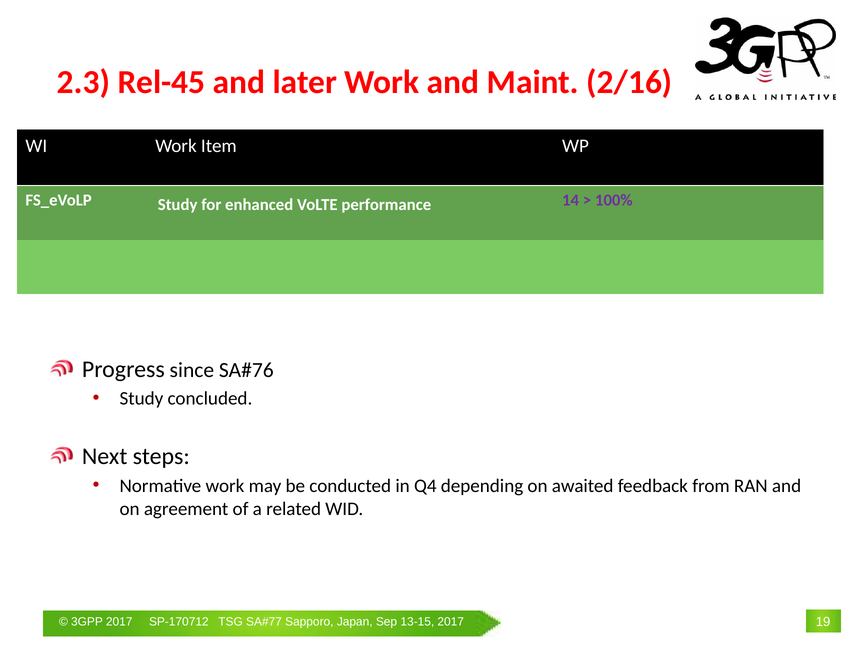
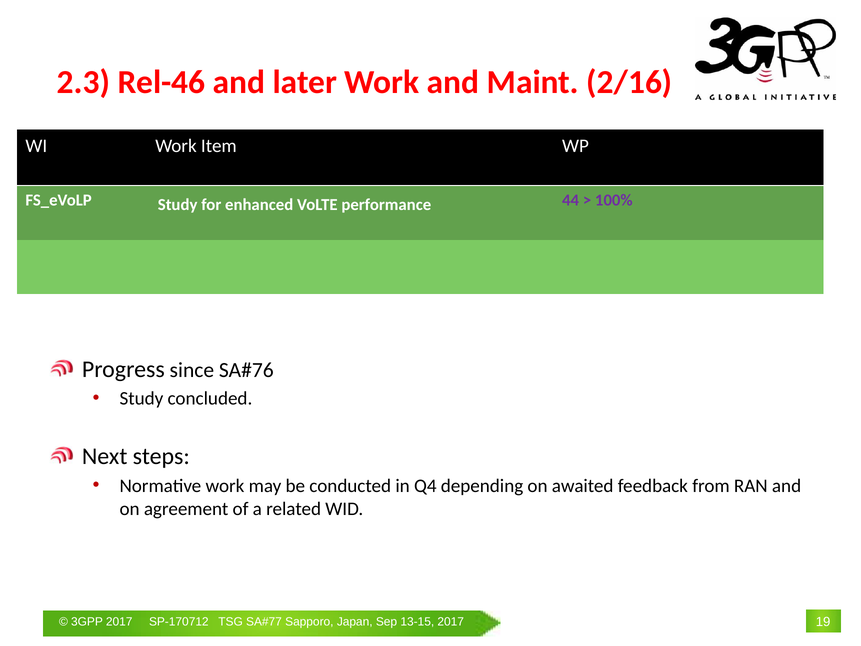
Rel-45: Rel-45 -> Rel-46
14: 14 -> 44
